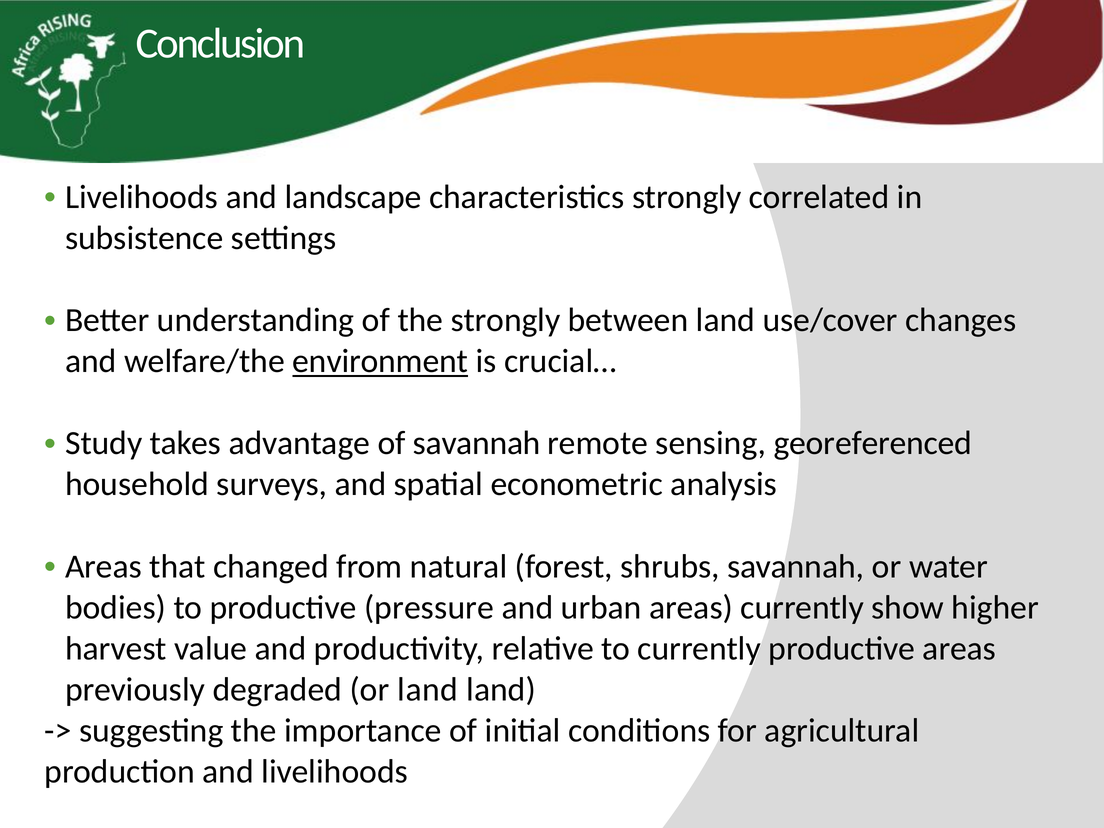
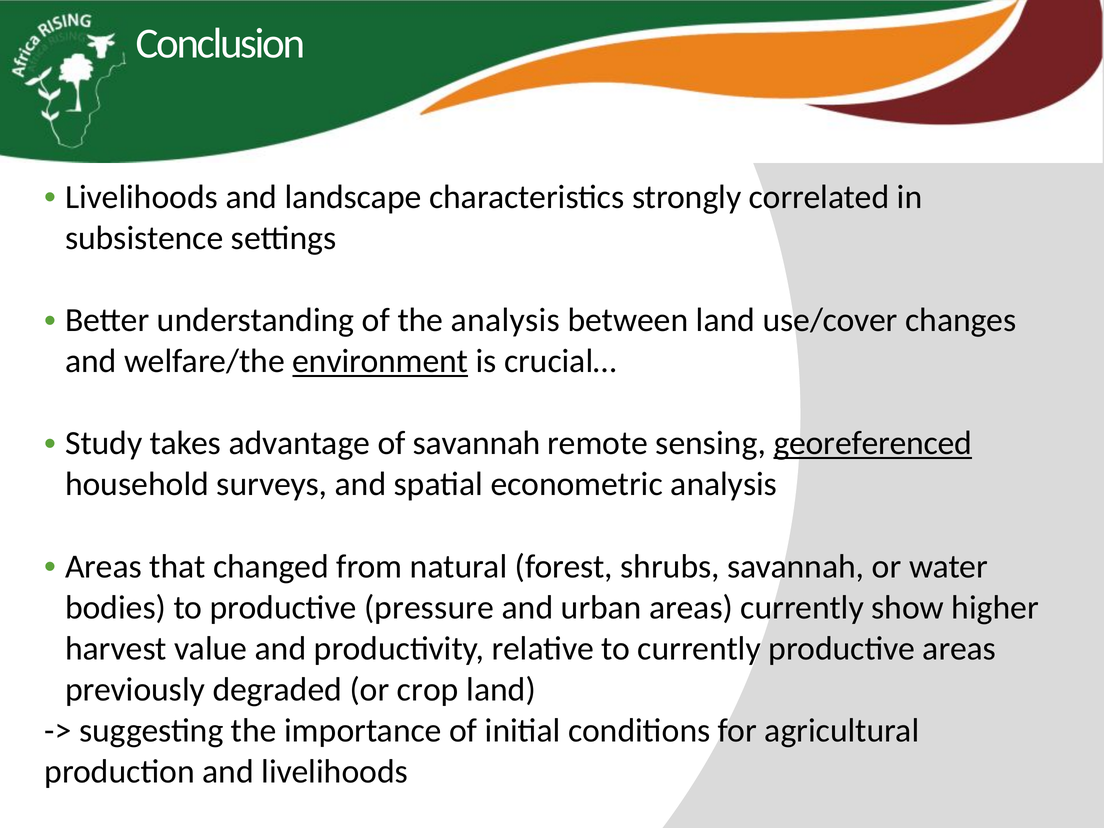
the strongly: strongly -> analysis
georeferenced underline: none -> present
or land: land -> crop
